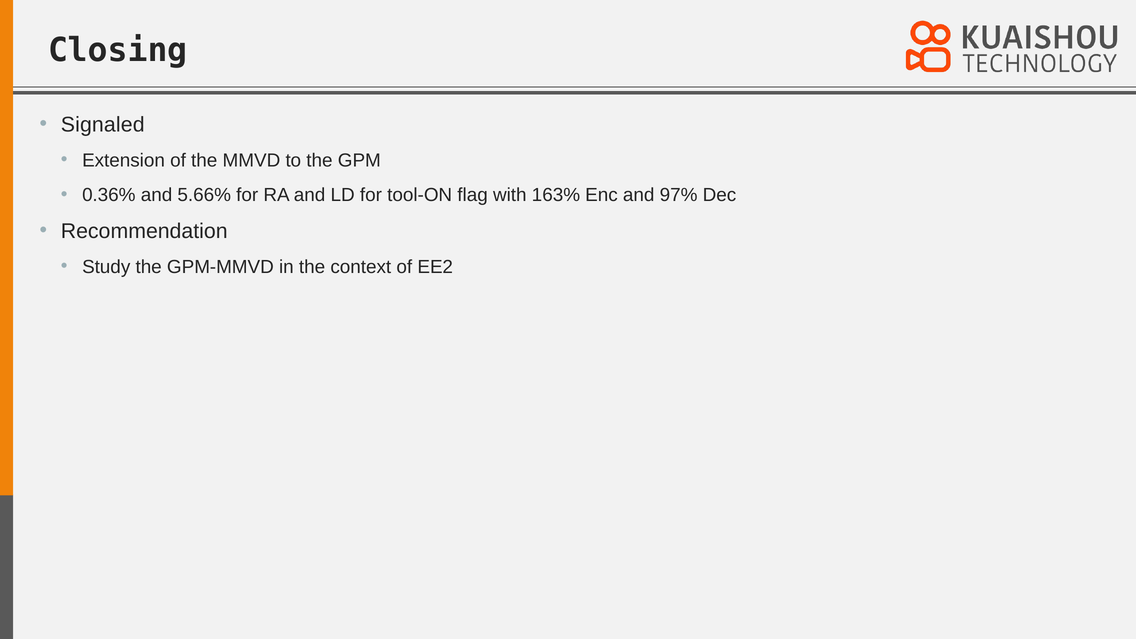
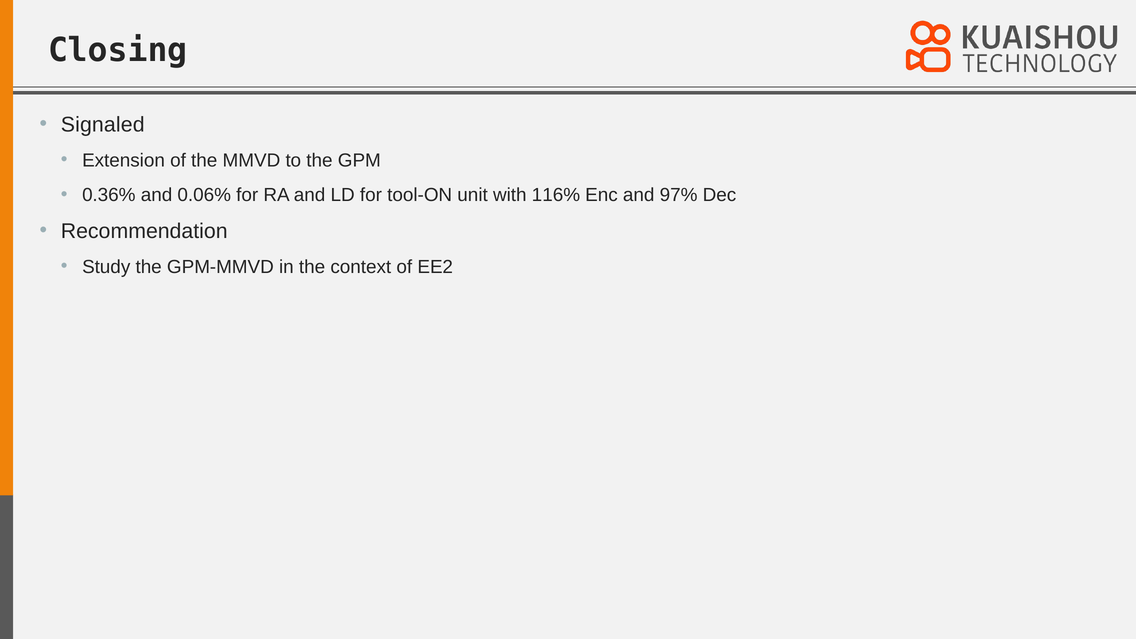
5.66%: 5.66% -> 0.06%
flag: flag -> unit
163%: 163% -> 116%
